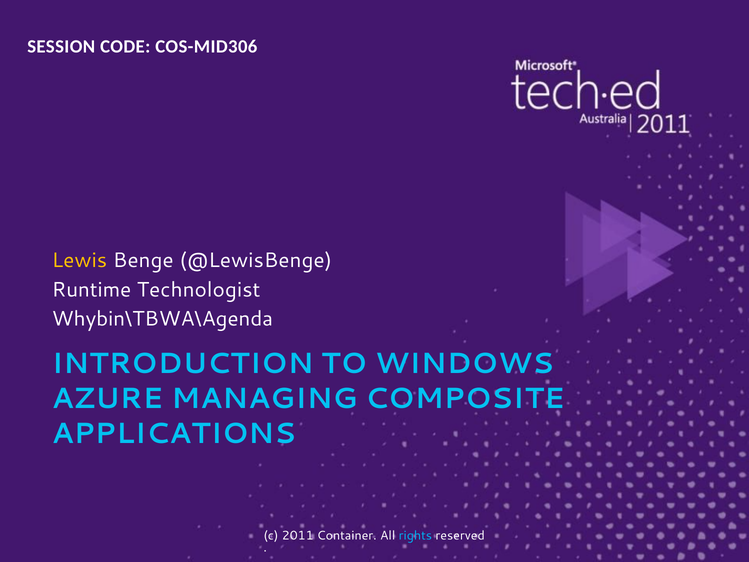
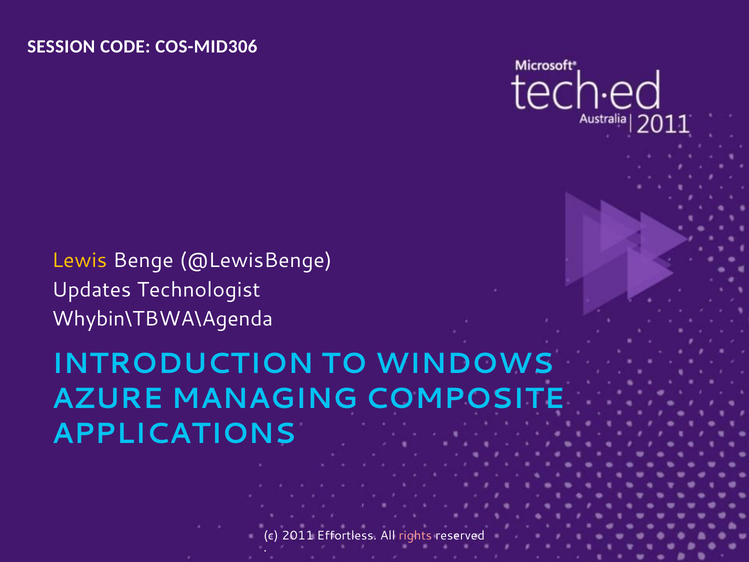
Runtime: Runtime -> Updates
Container: Container -> Effortless
rights colour: light blue -> pink
